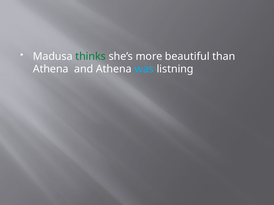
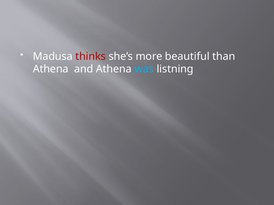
thinks colour: green -> red
